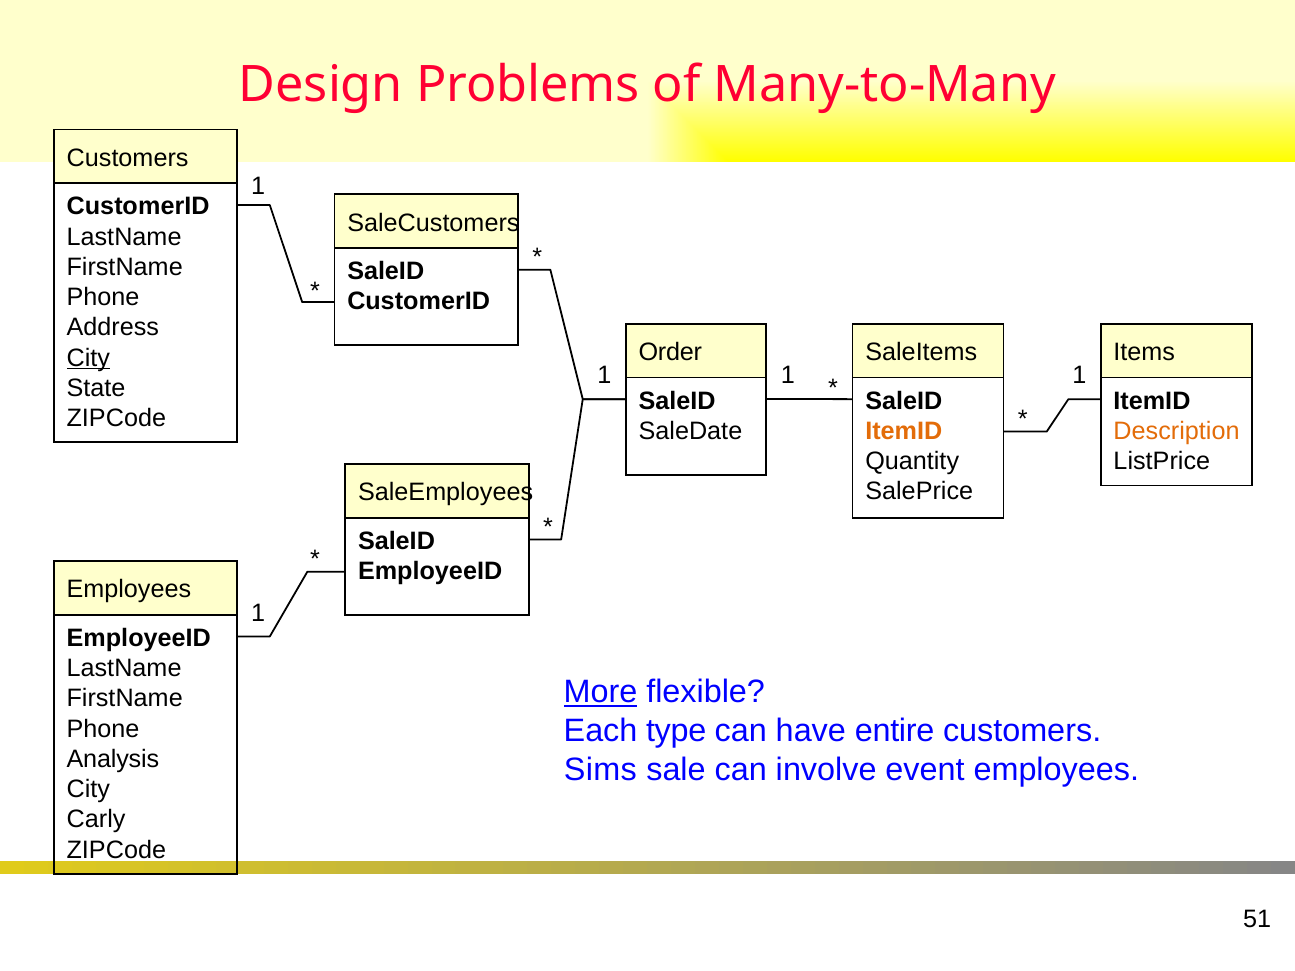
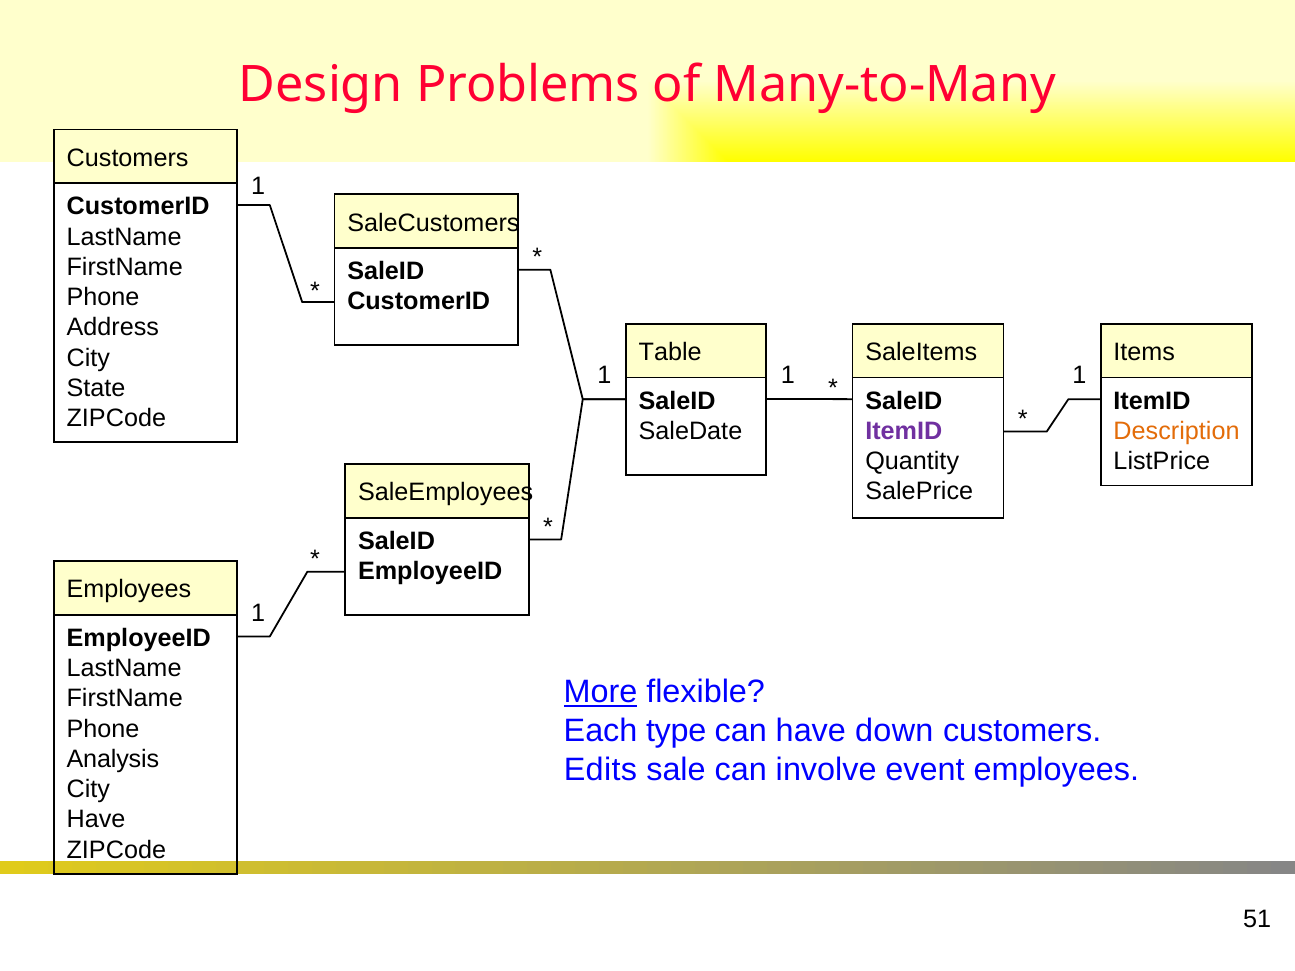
Order: Order -> Table
City at (88, 358) underline: present -> none
ItemID at (904, 431) colour: orange -> purple
entire: entire -> down
Sims: Sims -> Edits
Carly at (96, 820): Carly -> Have
